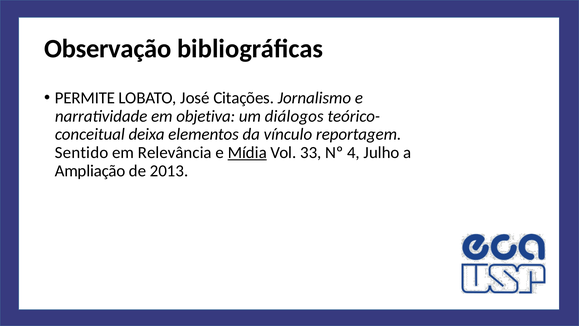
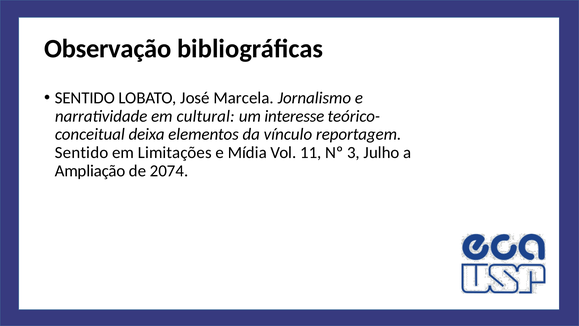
PERMITE at (85, 98): PERMITE -> SENTIDO
Citações: Citações -> Marcela
objetiva: objetiva -> cultural
diálogos: diálogos -> interesse
Relevância: Relevância -> Limitações
Mídia underline: present -> none
33: 33 -> 11
4: 4 -> 3
2013: 2013 -> 2074
